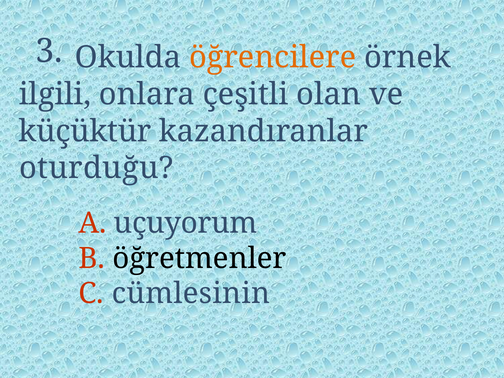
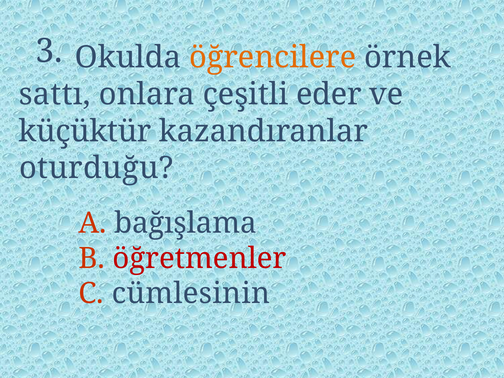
ilgili: ilgili -> sattı
olan: olan -> eder
uçuyorum: uçuyorum -> bağışlama
öğretmenler colour: black -> red
